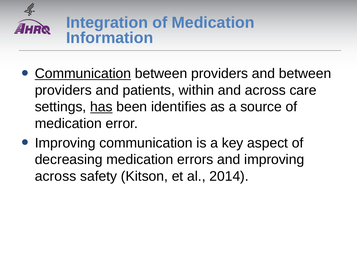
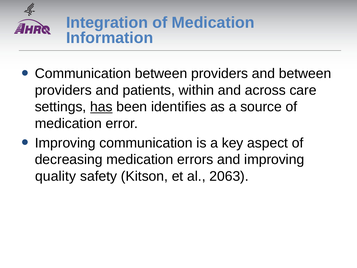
Communication at (83, 74) underline: present -> none
across at (56, 176): across -> quality
2014: 2014 -> 2063
